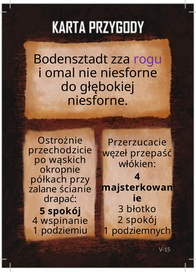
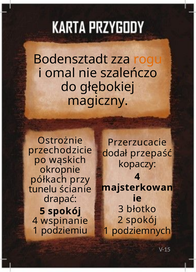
rogu colour: purple -> orange
nie niesforne: niesforne -> szaleńczo
niesforne at (98, 101): niesforne -> magiczny
węzeł: węzeł -> dodał
włókien: włókien -> kopaczy
zalane: zalane -> tunelu
